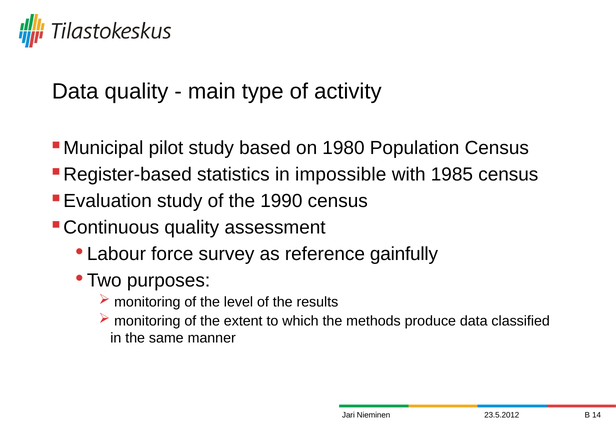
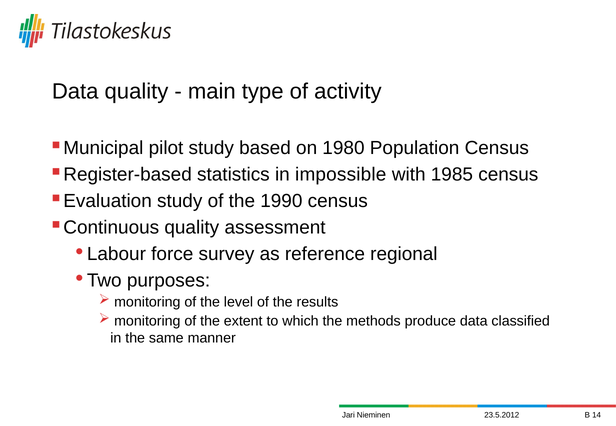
gainfully: gainfully -> regional
